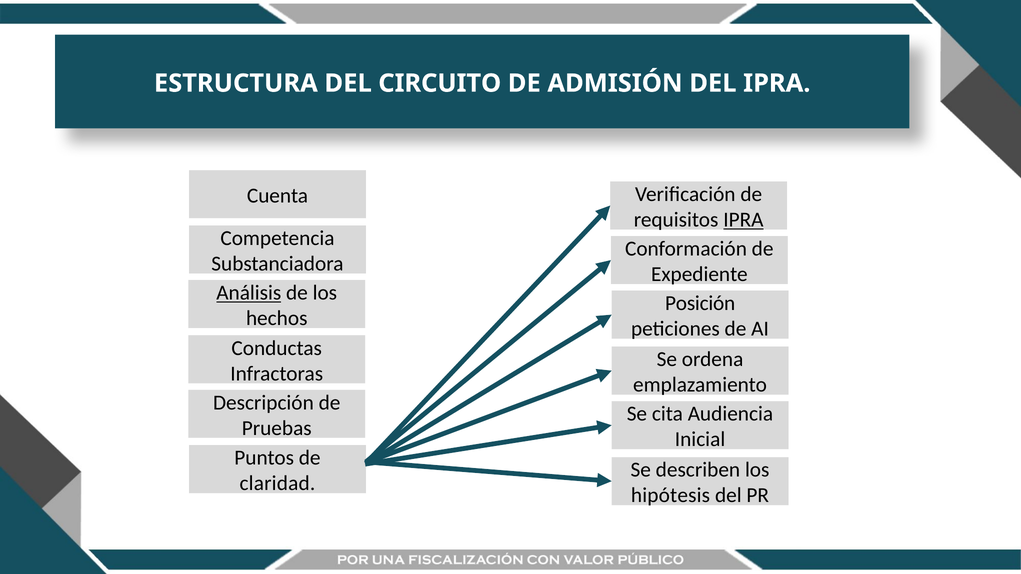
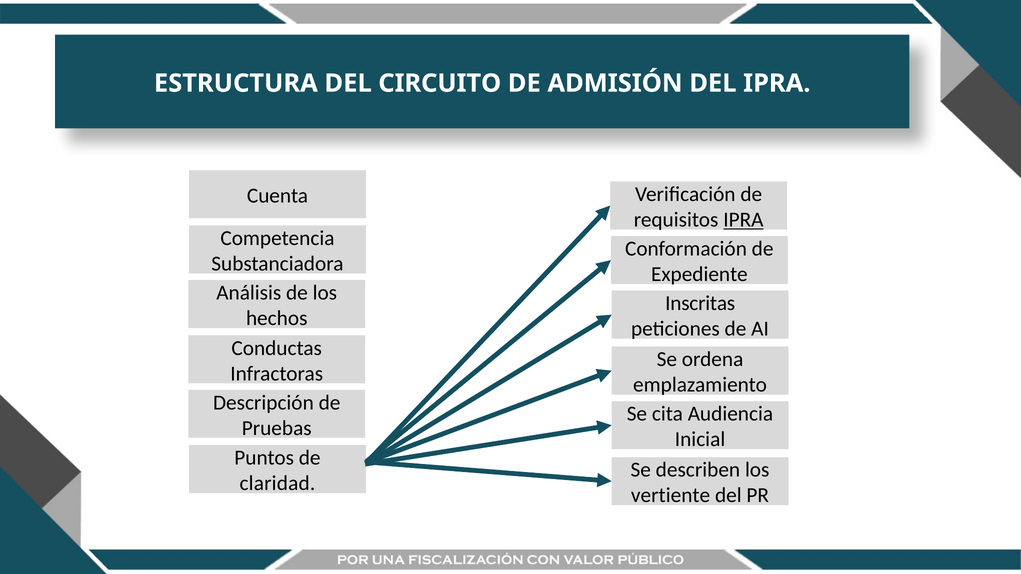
Análisis underline: present -> none
Posición: Posición -> Inscritas
hipótesis: hipótesis -> vertiente
